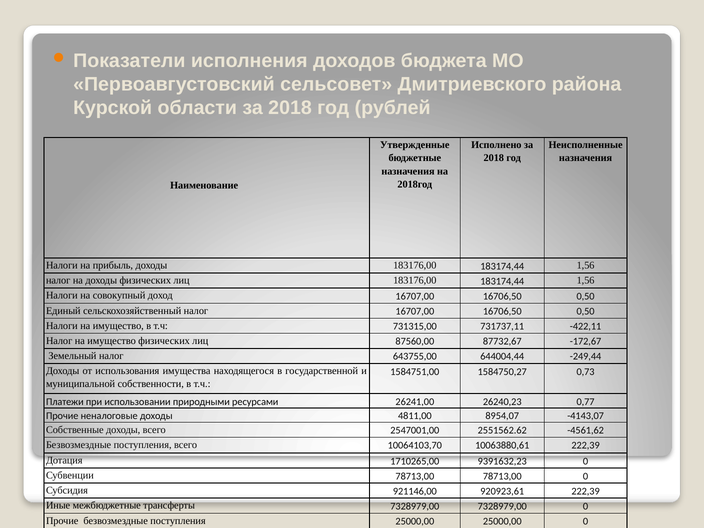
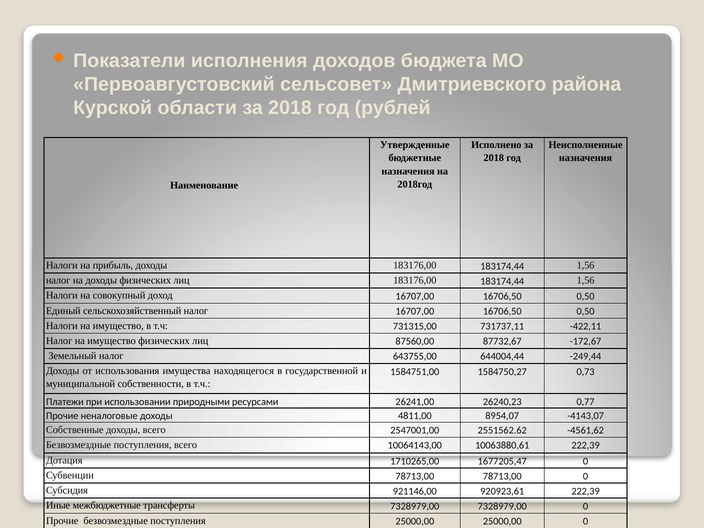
10064103,70: 10064103,70 -> 10064143,00
9391632,23: 9391632,23 -> 1677205,47
